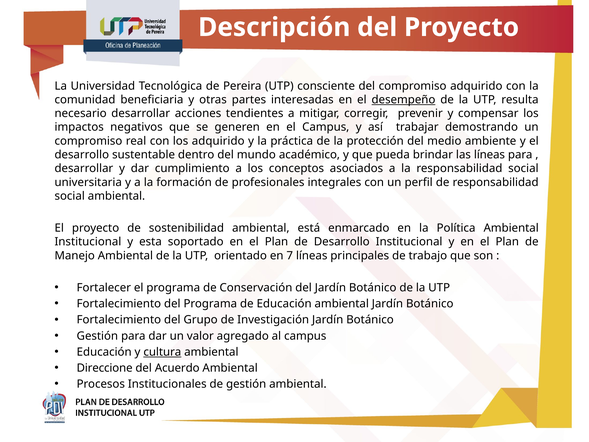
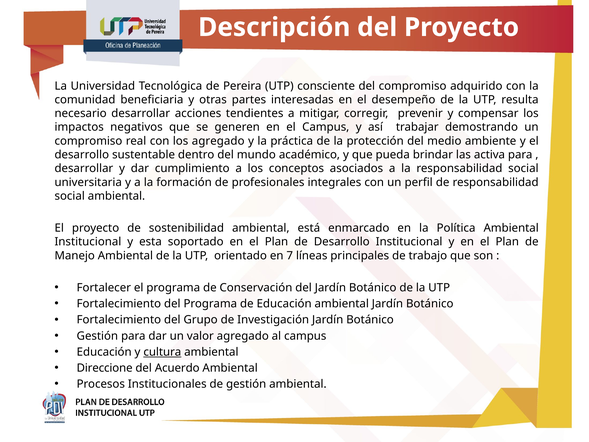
desempeño underline: present -> none
los adquirido: adquirido -> agregado
las líneas: líneas -> activa
